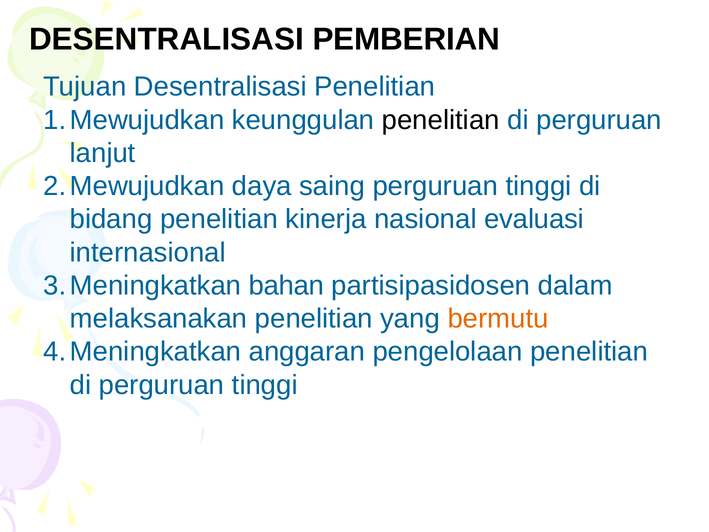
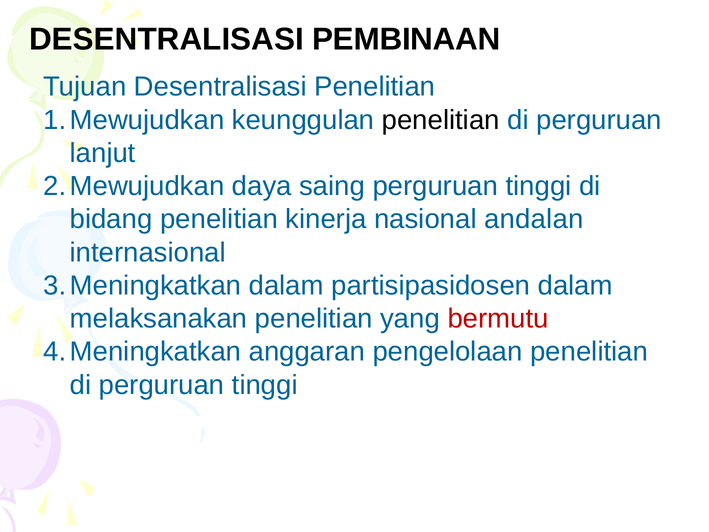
PEMBERIAN: PEMBERIAN -> PEMBINAAN
evaluasi: evaluasi -> andalan
bahan at (286, 285): bahan -> dalam
bermutu colour: orange -> red
